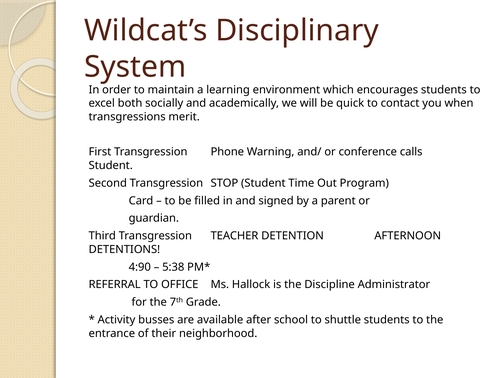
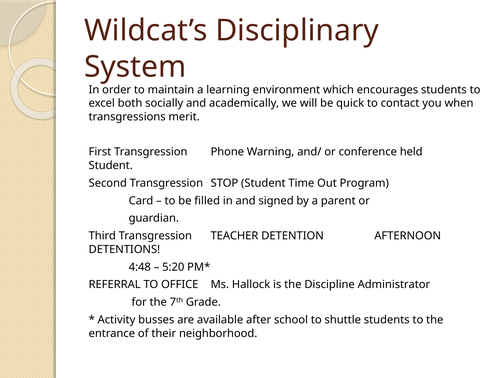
calls: calls -> held
4:90: 4:90 -> 4:48
5:38: 5:38 -> 5:20
